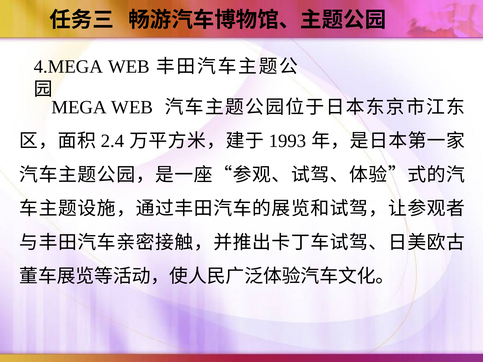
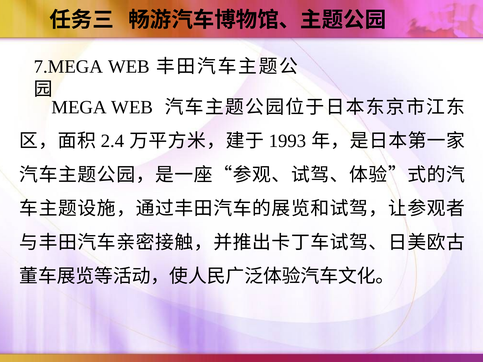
4.MEGA: 4.MEGA -> 7.MEGA
